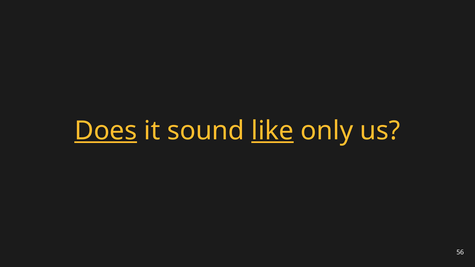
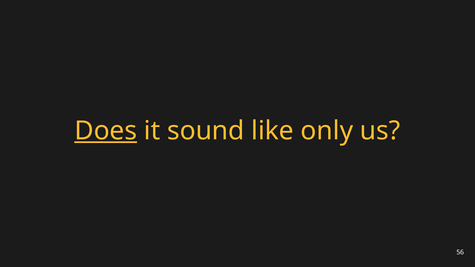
like underline: present -> none
